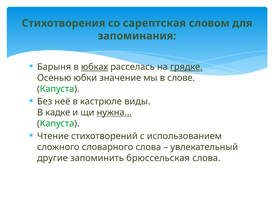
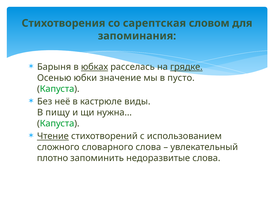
слове: слове -> пусто
кадке: кадке -> пищу
нужна underline: present -> none
Чтение underline: none -> present
другие: другие -> плотно
брюссельская: брюссельская -> недоразвитые
